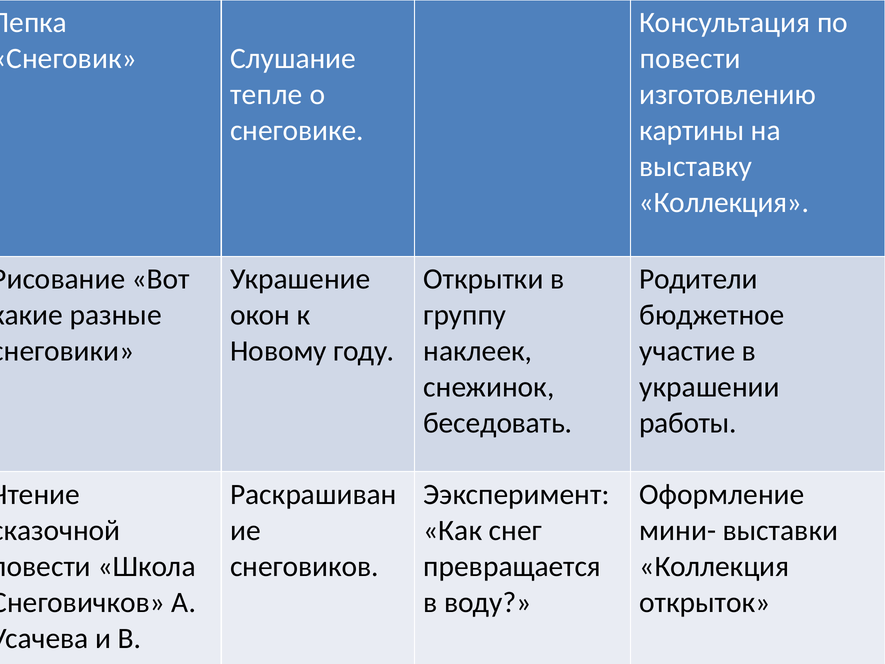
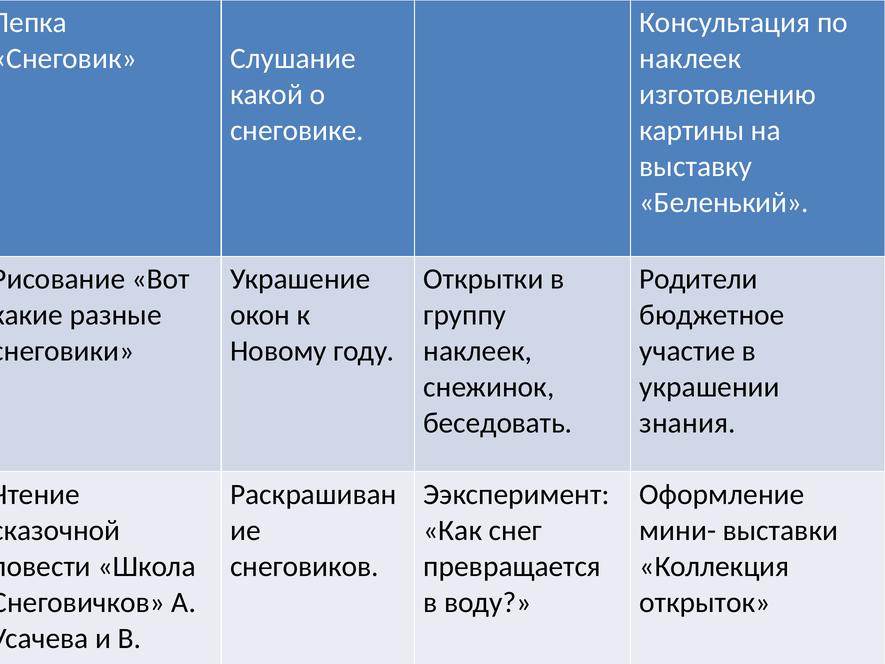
повести at (690, 59): повести -> наклеек
тепле: тепле -> какой
Коллекция at (724, 203): Коллекция -> Беленький
работы: работы -> знания
